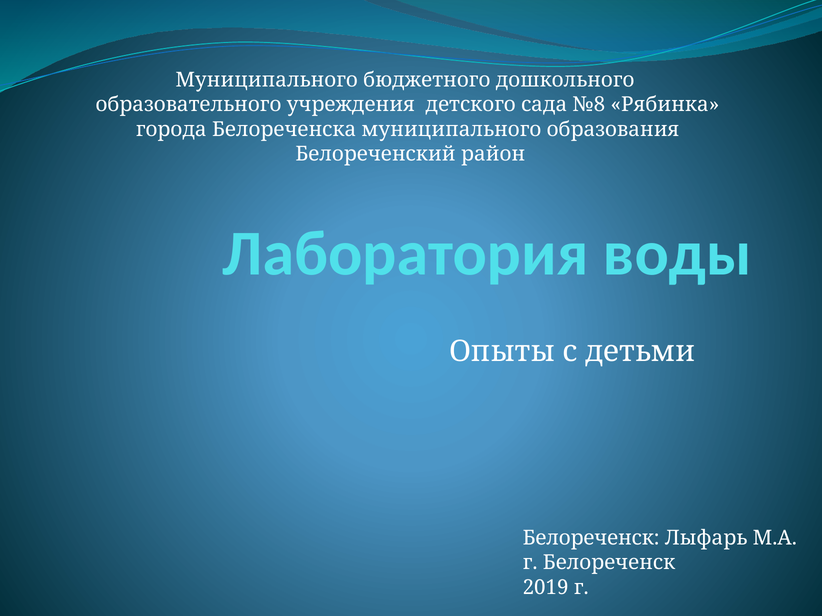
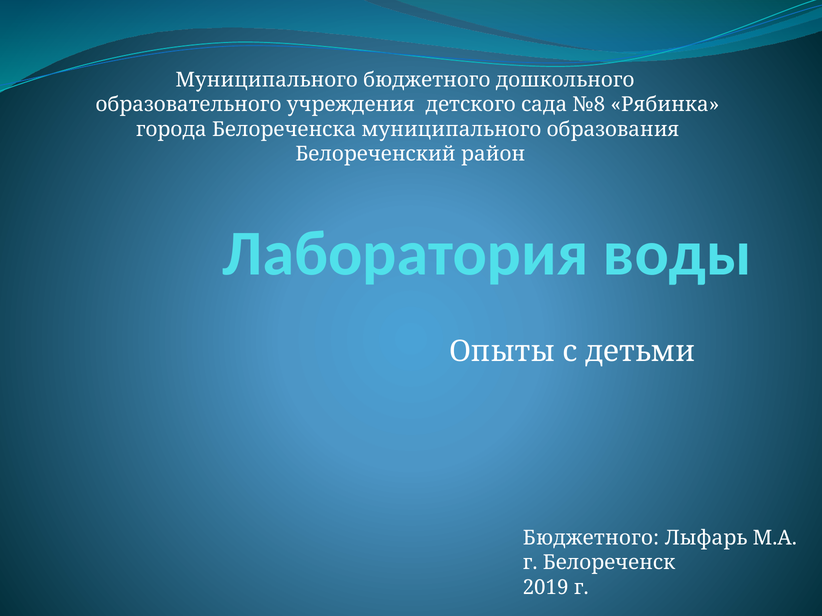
Белореченск at (591, 538): Белореченск -> Бюджетного
